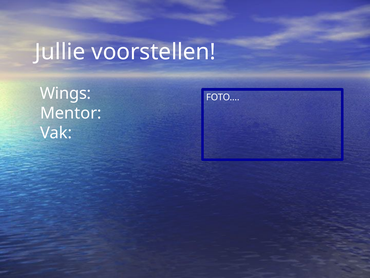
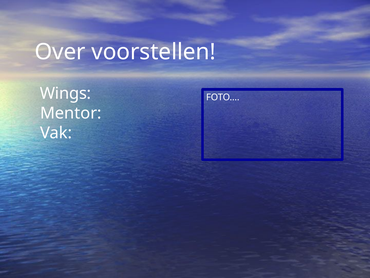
Jullie: Jullie -> Over
